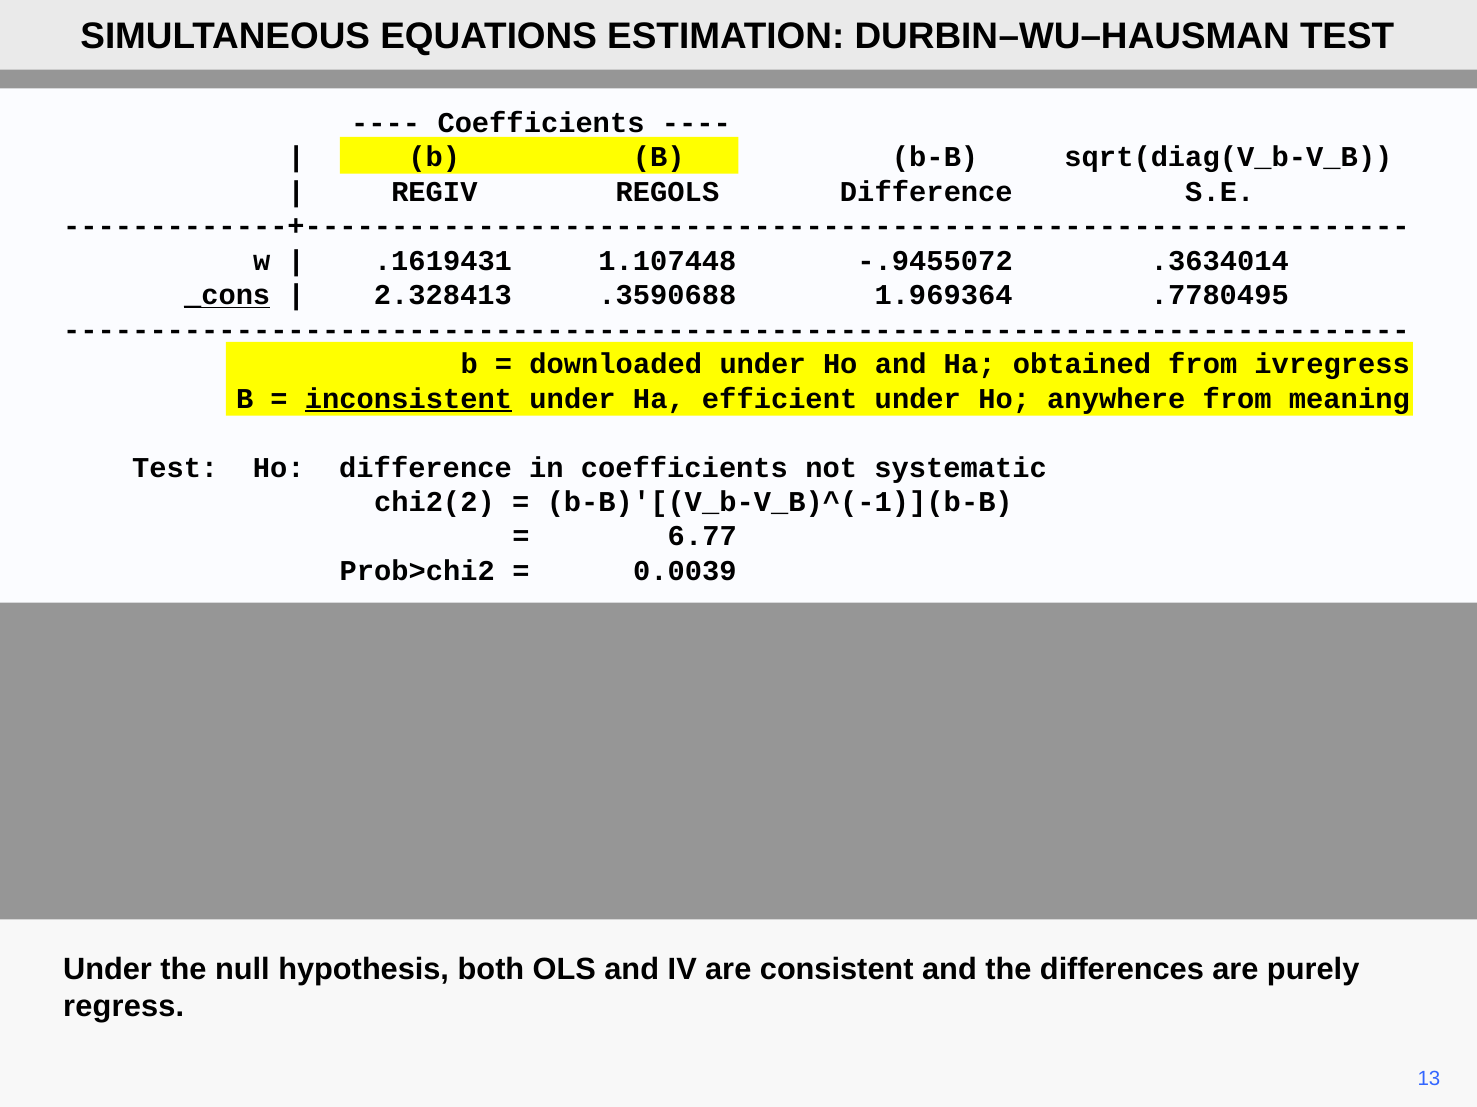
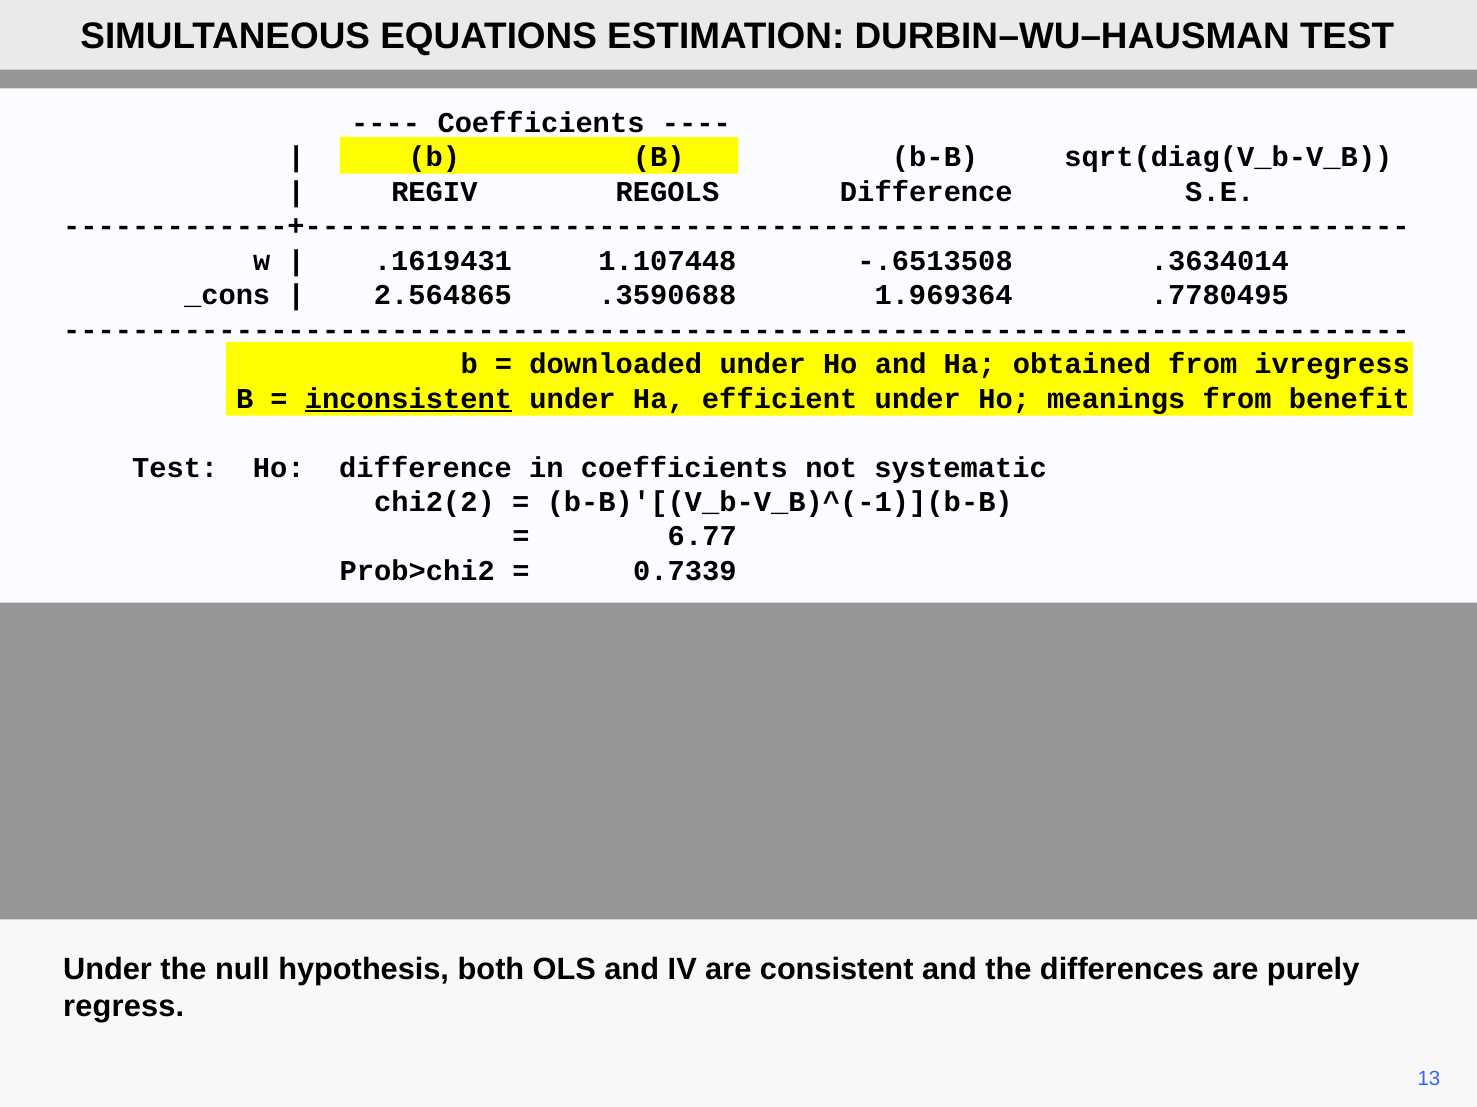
-.9455072: -.9455072 -> -.6513508
_cons underline: present -> none
2.328413: 2.328413 -> 2.564865
anywhere: anywhere -> meanings
meaning: meaning -> benefit
0.0039: 0.0039 -> 0.7339
